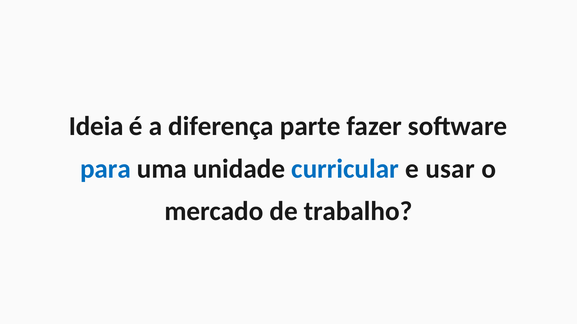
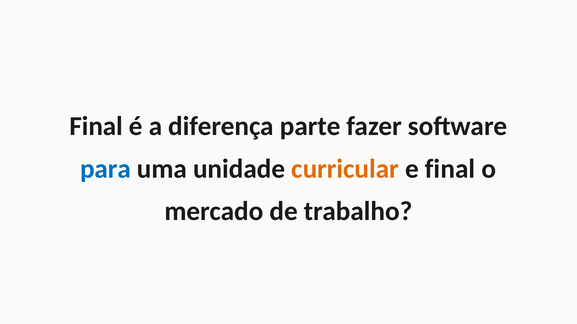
Ideia at (96, 127): Ideia -> Final
curricular colour: blue -> orange
e usar: usar -> final
